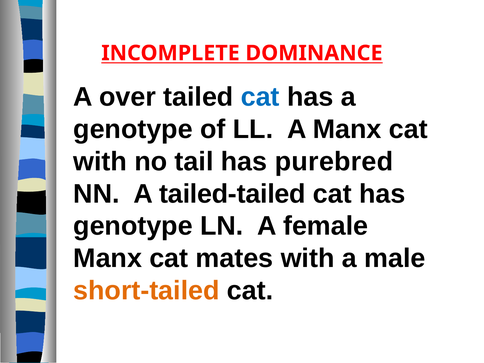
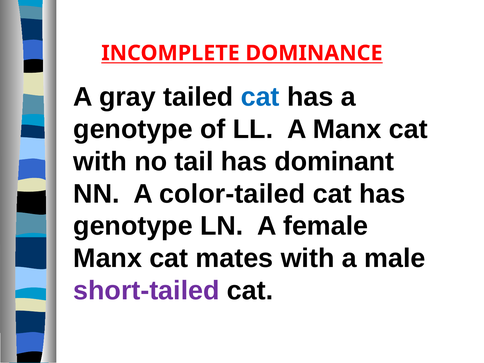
over: over -> gray
purebred: purebred -> dominant
tailed-tailed: tailed-tailed -> color-tailed
short-tailed colour: orange -> purple
